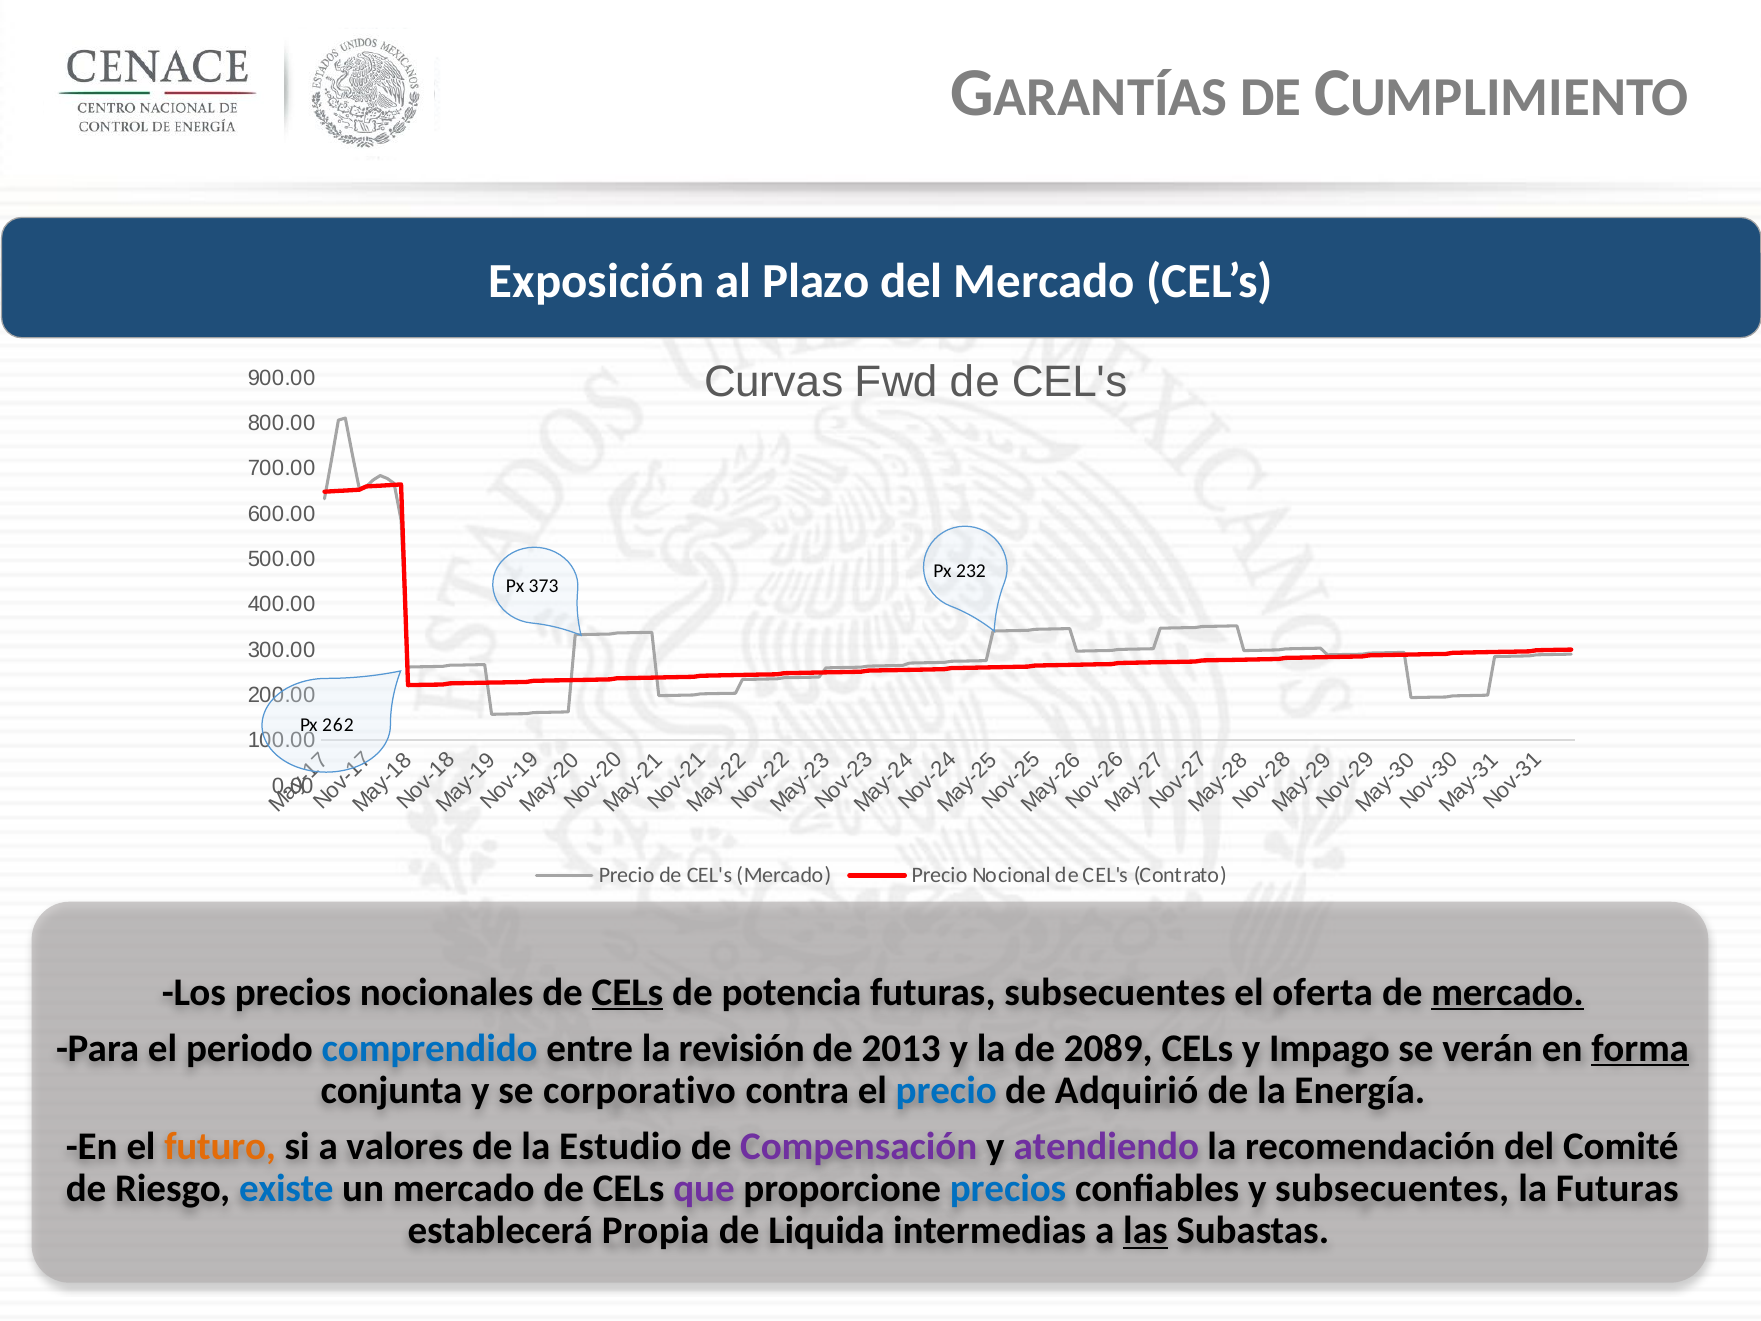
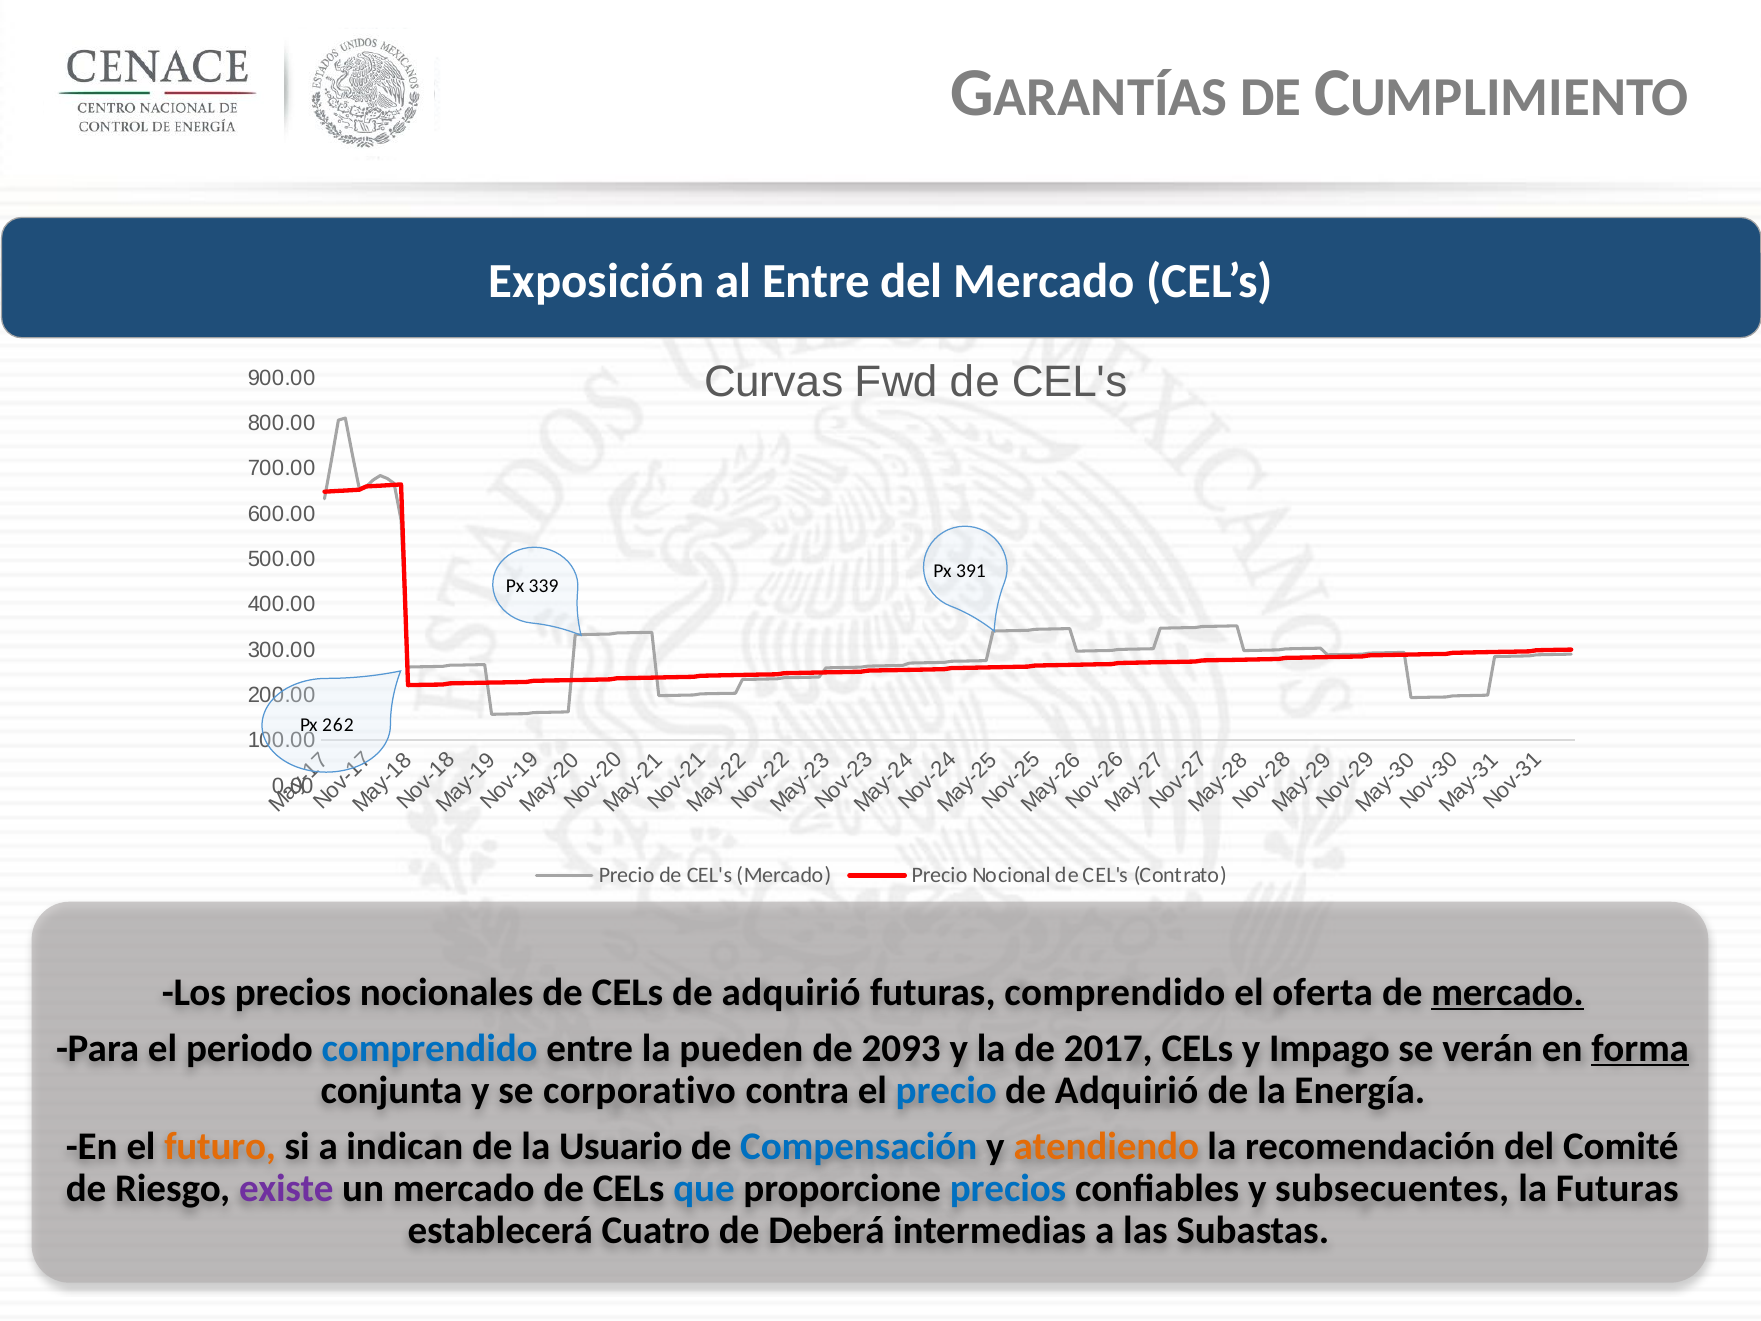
al Plazo: Plazo -> Entre
232: 232 -> 391
373: 373 -> 339
CELs at (627, 992) underline: present -> none
potencia at (791, 992): potencia -> adquirió
futuras subsecuentes: subsecuentes -> comprendido
revisión: revisión -> pueden
2013: 2013 -> 2093
2089: 2089 -> 2017
valores: valores -> indican
Estudio: Estudio -> Usuario
Compensación colour: purple -> blue
atendiendo colour: purple -> orange
existe colour: blue -> purple
que colour: purple -> blue
Propia: Propia -> Cuatro
Liquida: Liquida -> Deberá
las underline: present -> none
